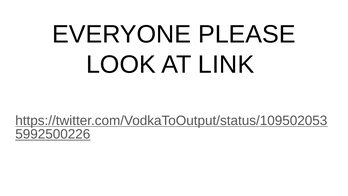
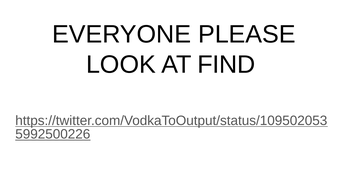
LINK: LINK -> FIND
